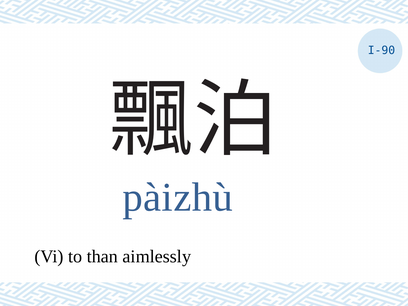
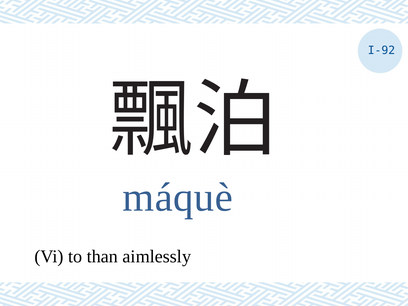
I-90: I-90 -> I-92
pàizhù: pàizhù -> máquè
